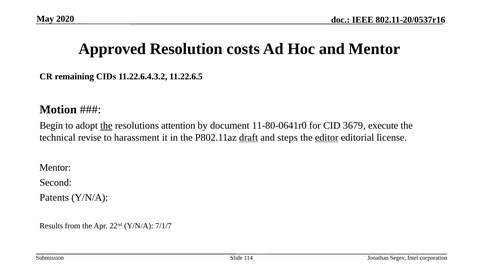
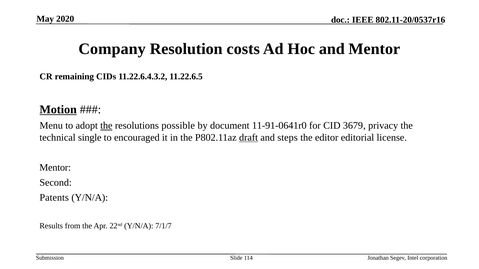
Approved: Approved -> Company
Motion underline: none -> present
Begin: Begin -> Menu
attention: attention -> possible
11-80-0641r0: 11-80-0641r0 -> 11-91-0641r0
execute: execute -> privacy
revise: revise -> single
harassment: harassment -> encouraged
editor underline: present -> none
